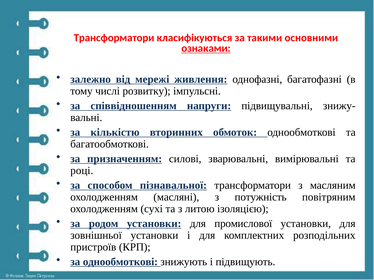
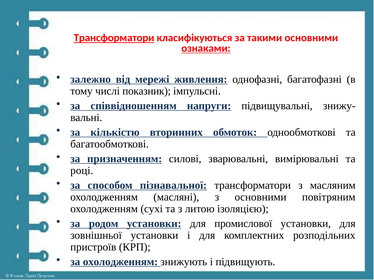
Трансформатори at (114, 38) underline: none -> present
розвитку: розвитку -> показник
з потужність: потужність -> основними
за однообмоткові: однообмоткові -> охолодженням
